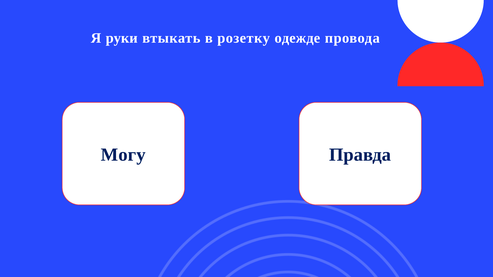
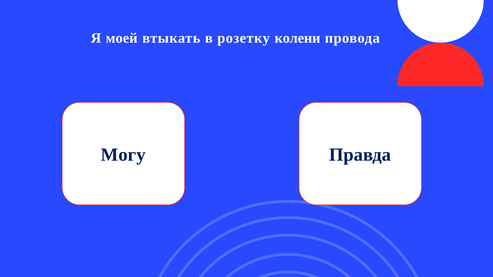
руки: руки -> моей
одежде: одежде -> колени
